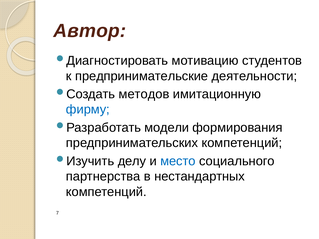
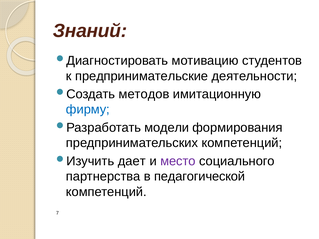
Автор: Автор -> Знаний
делу: делу -> дает
место colour: blue -> purple
нестандартных: нестандартных -> педагогической
